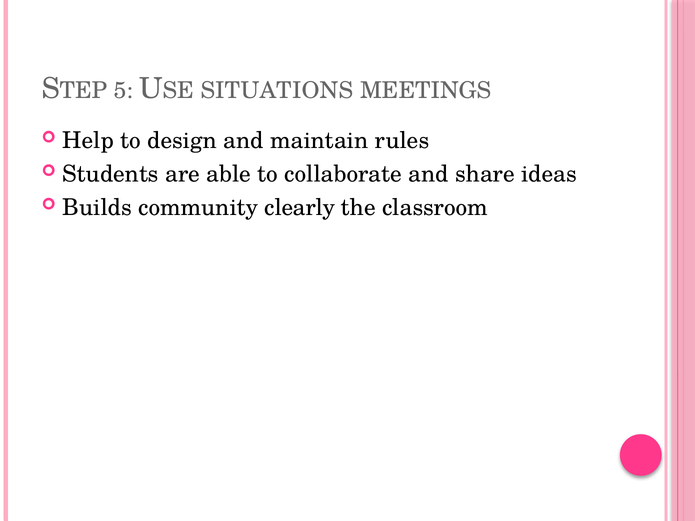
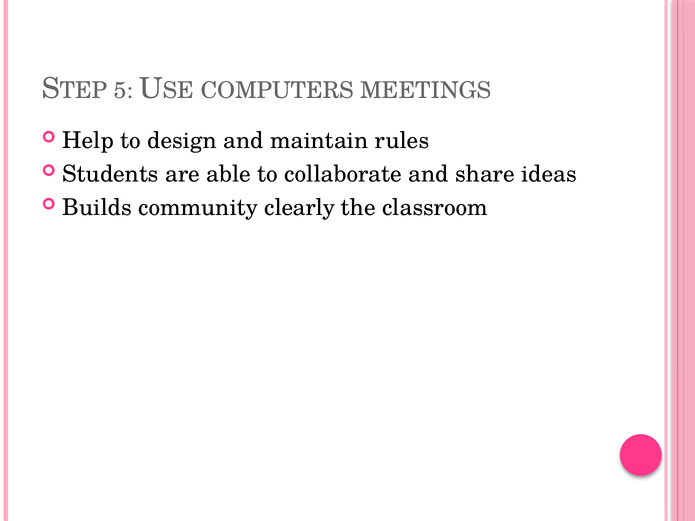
SITUATIONS: SITUATIONS -> COMPUTERS
